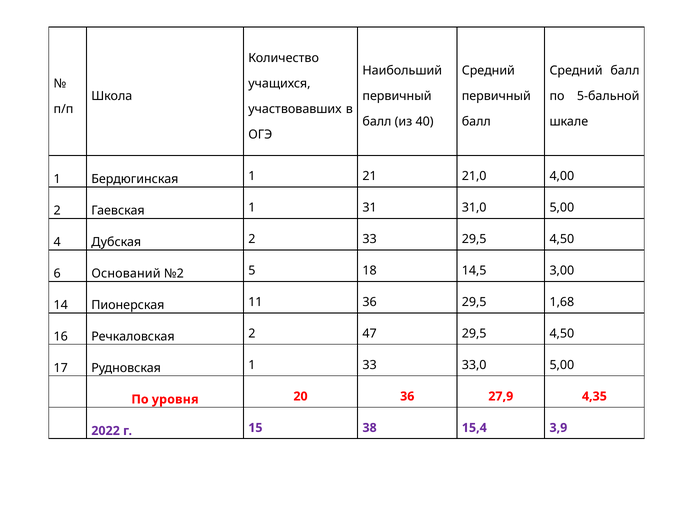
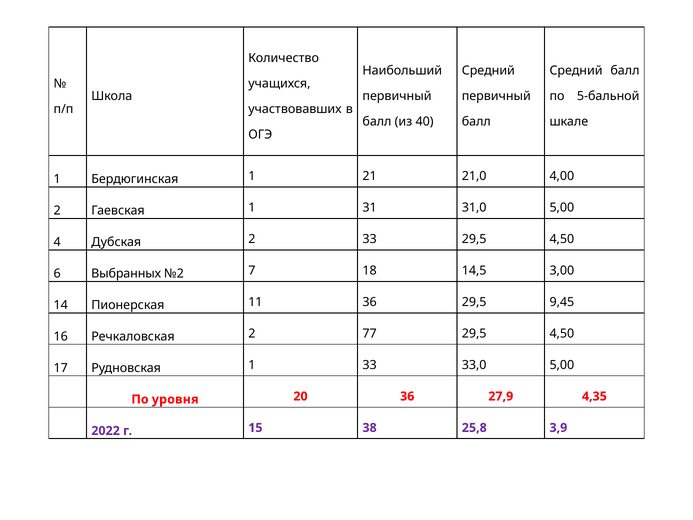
Оснований: Оснований -> Выбранных
5: 5 -> 7
1,68: 1,68 -> 9,45
47: 47 -> 77
15,4: 15,4 -> 25,8
